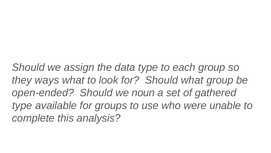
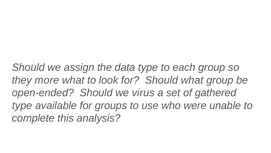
ways: ways -> more
noun: noun -> virus
